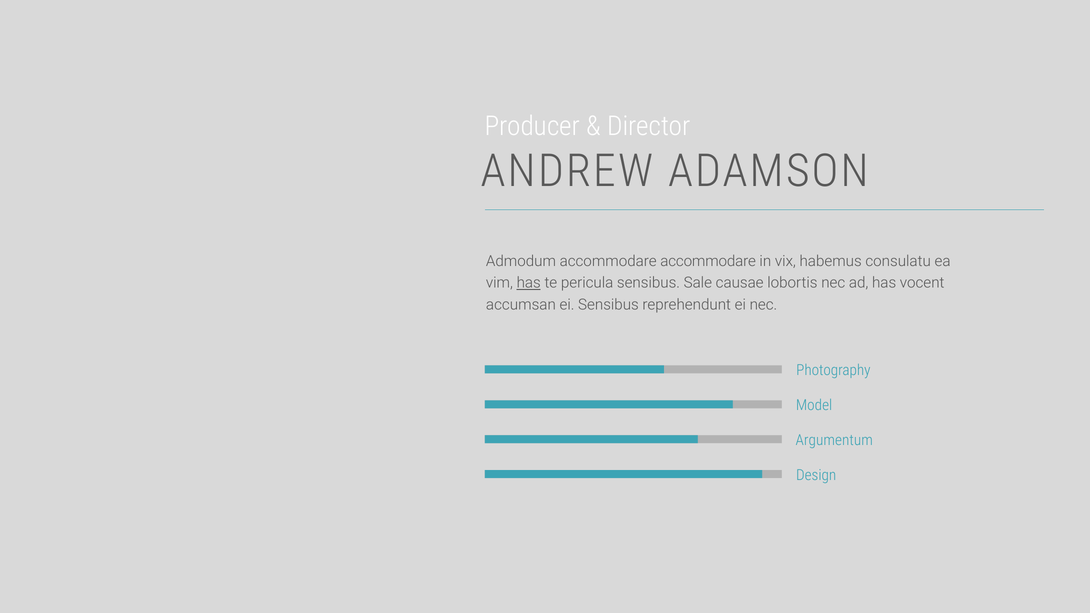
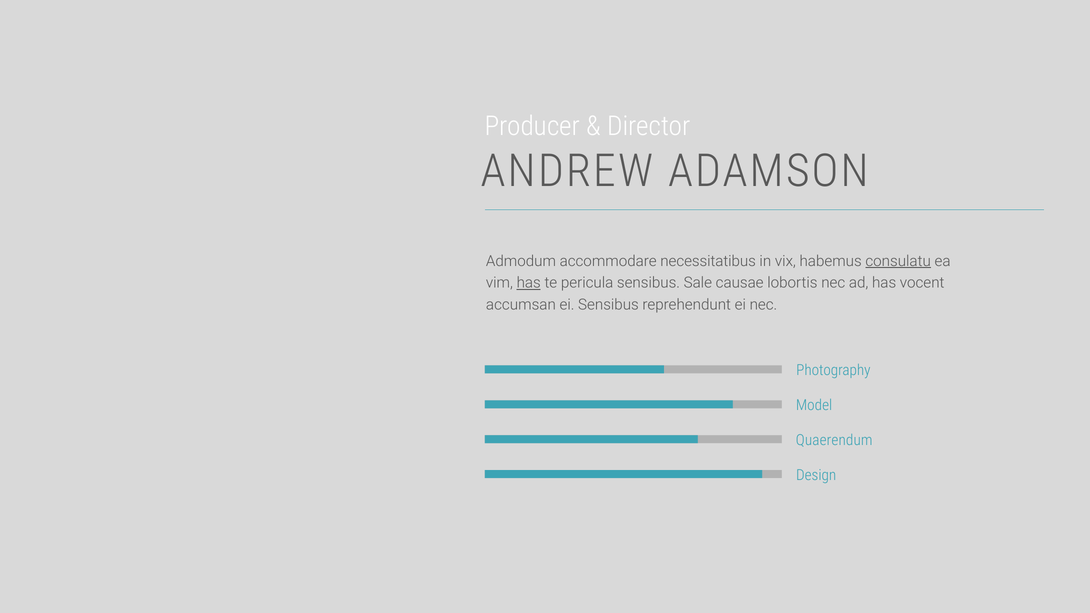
accommodare accommodare: accommodare -> necessitatibus
consulatu underline: none -> present
Argumentum: Argumentum -> Quaerendum
